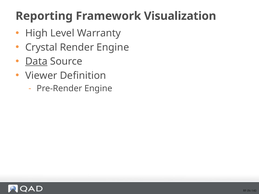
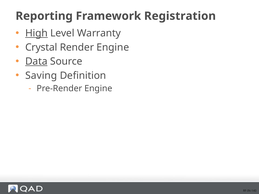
Visualization: Visualization -> Registration
High underline: none -> present
Viewer: Viewer -> Saving
